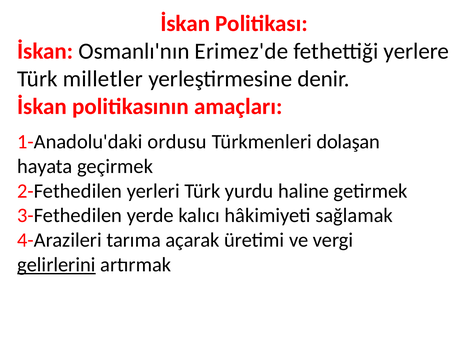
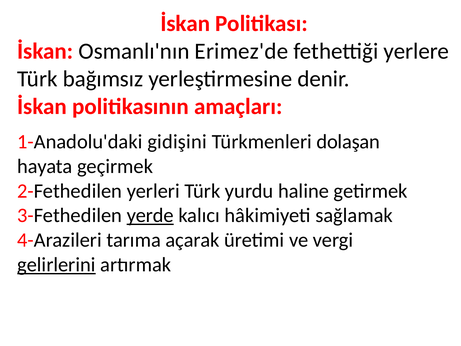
milletler: milletler -> bağımsız
ordusu: ordusu -> gidişini
yerde underline: none -> present
